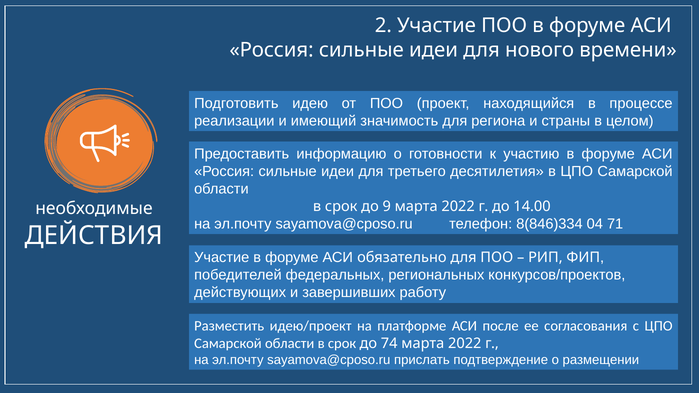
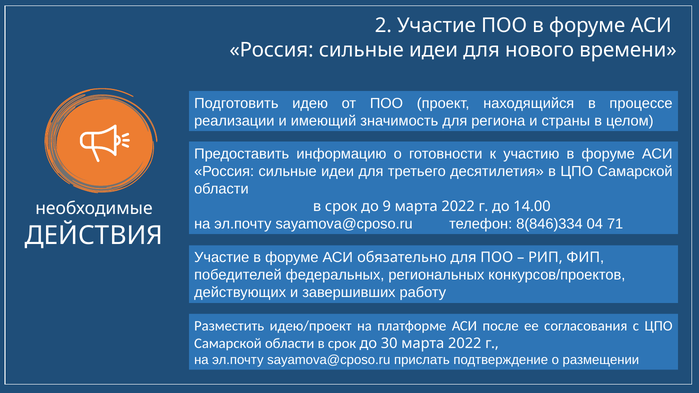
74: 74 -> 30
